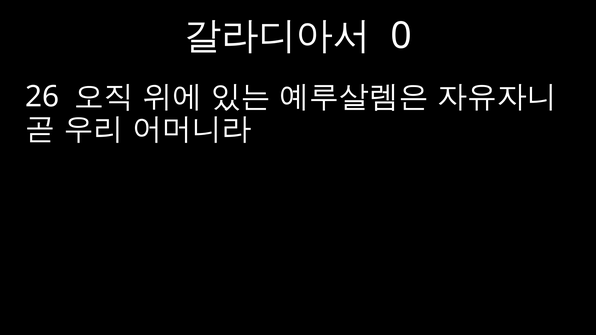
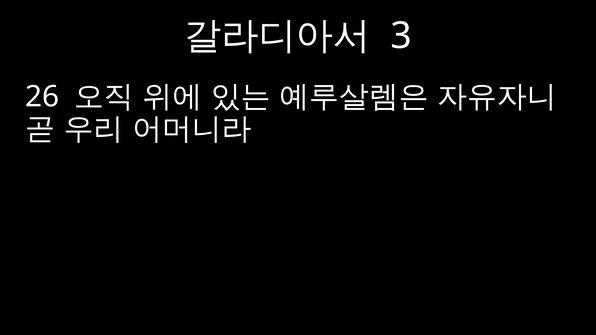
0: 0 -> 3
